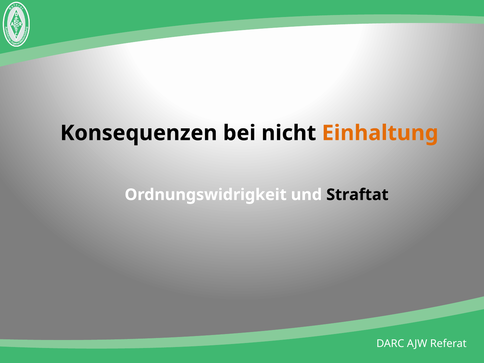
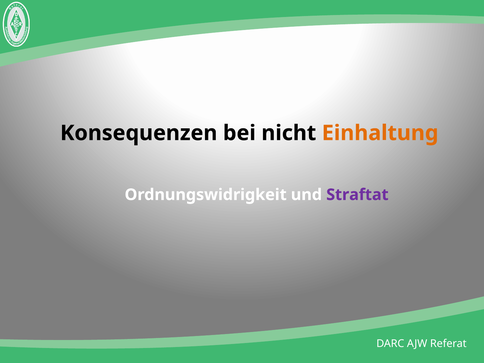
Straftat colour: black -> purple
